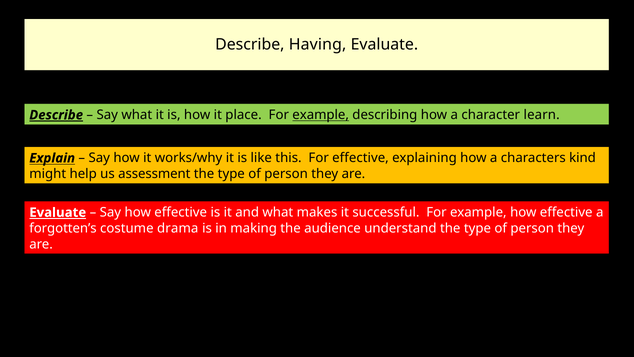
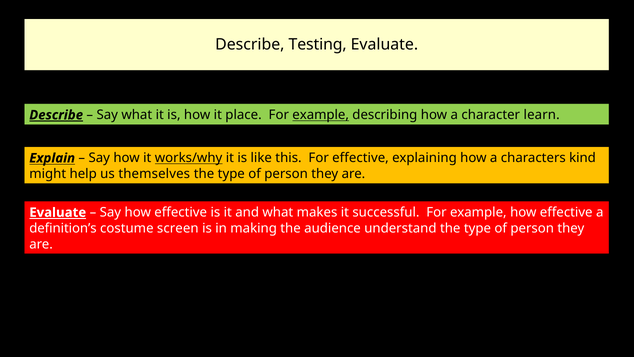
Having: Having -> Testing
works/why underline: none -> present
assessment: assessment -> themselves
forgotten’s: forgotten’s -> definition’s
drama: drama -> screen
